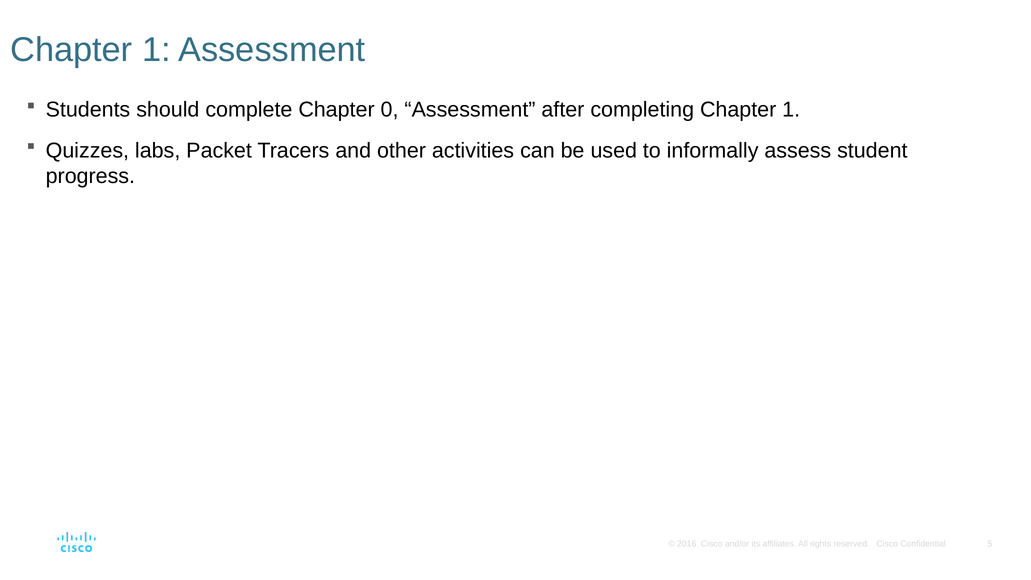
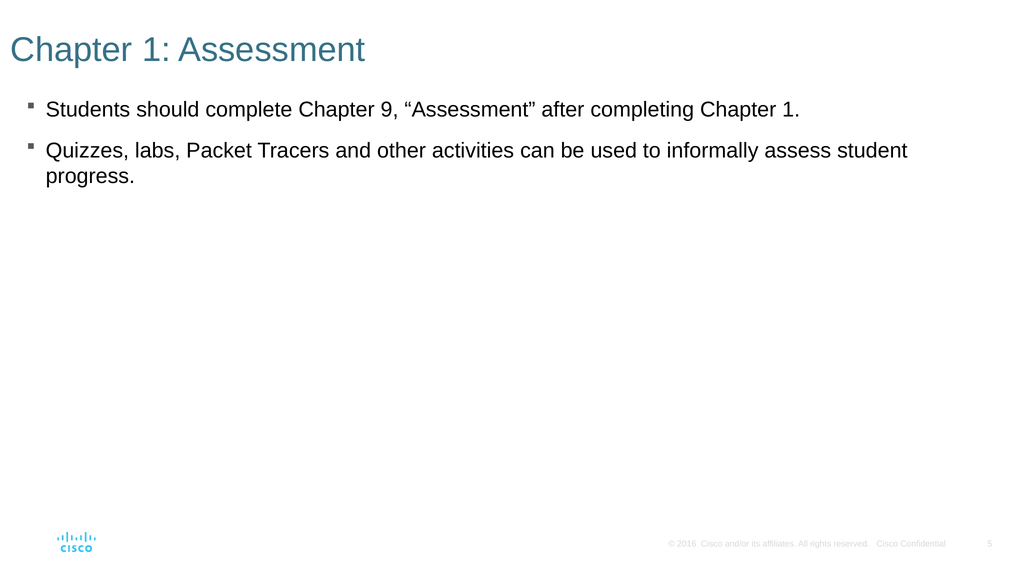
0: 0 -> 9
